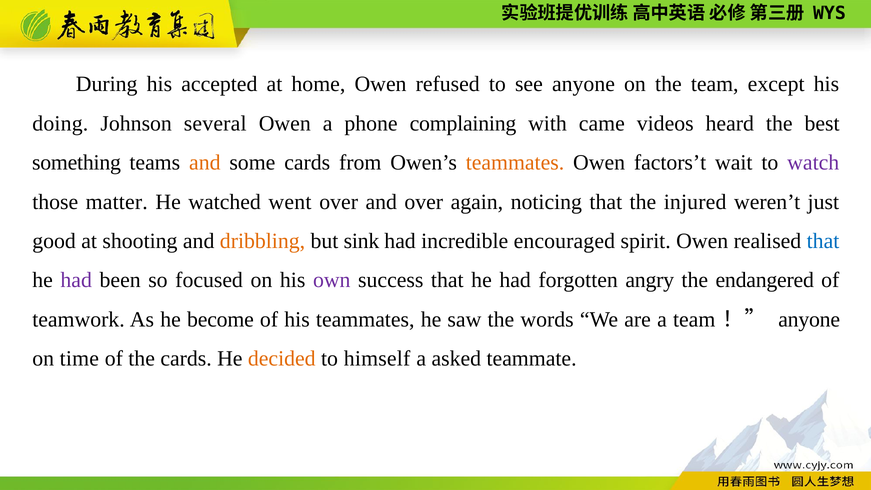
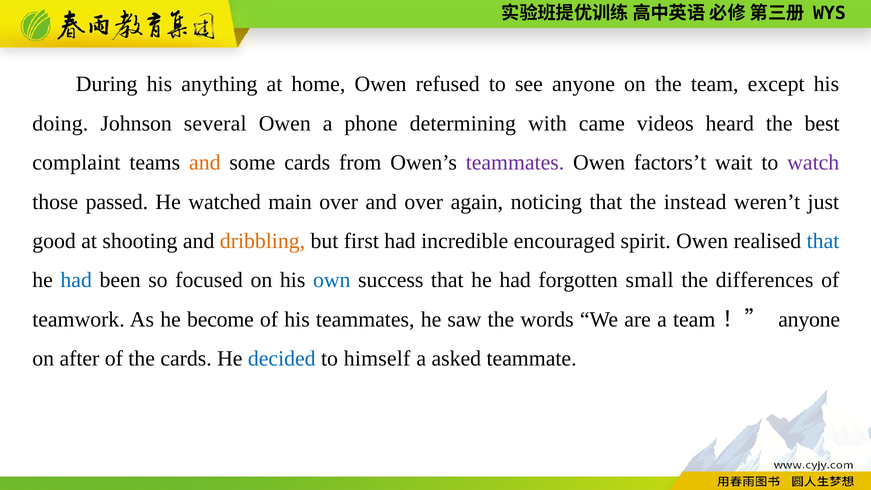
accepted: accepted -> anything
complaining: complaining -> determining
something: something -> complaint
teammates at (515, 163) colour: orange -> purple
matter: matter -> passed
went: went -> main
injured: injured -> instead
sink: sink -> first
had at (76, 280) colour: purple -> blue
own colour: purple -> blue
angry: angry -> small
endangered: endangered -> differences
time: time -> after
decided colour: orange -> blue
